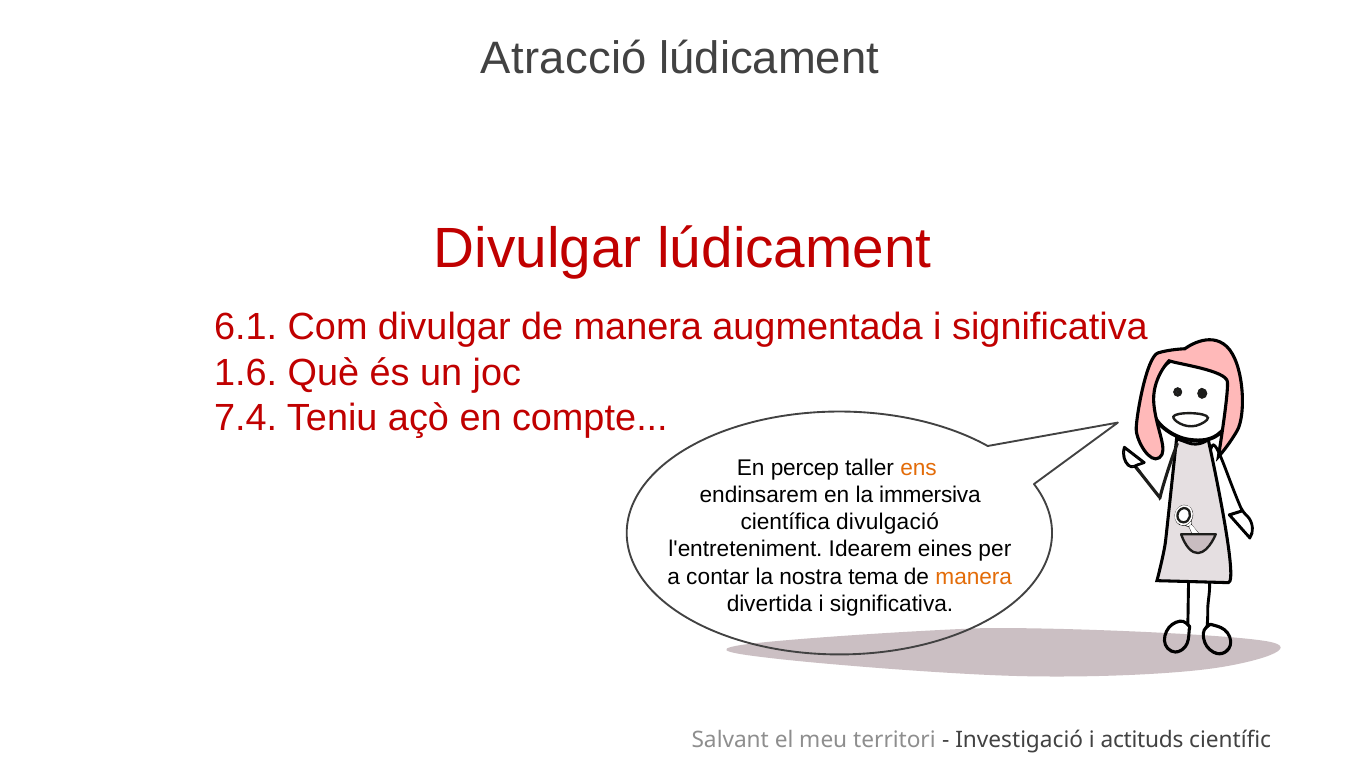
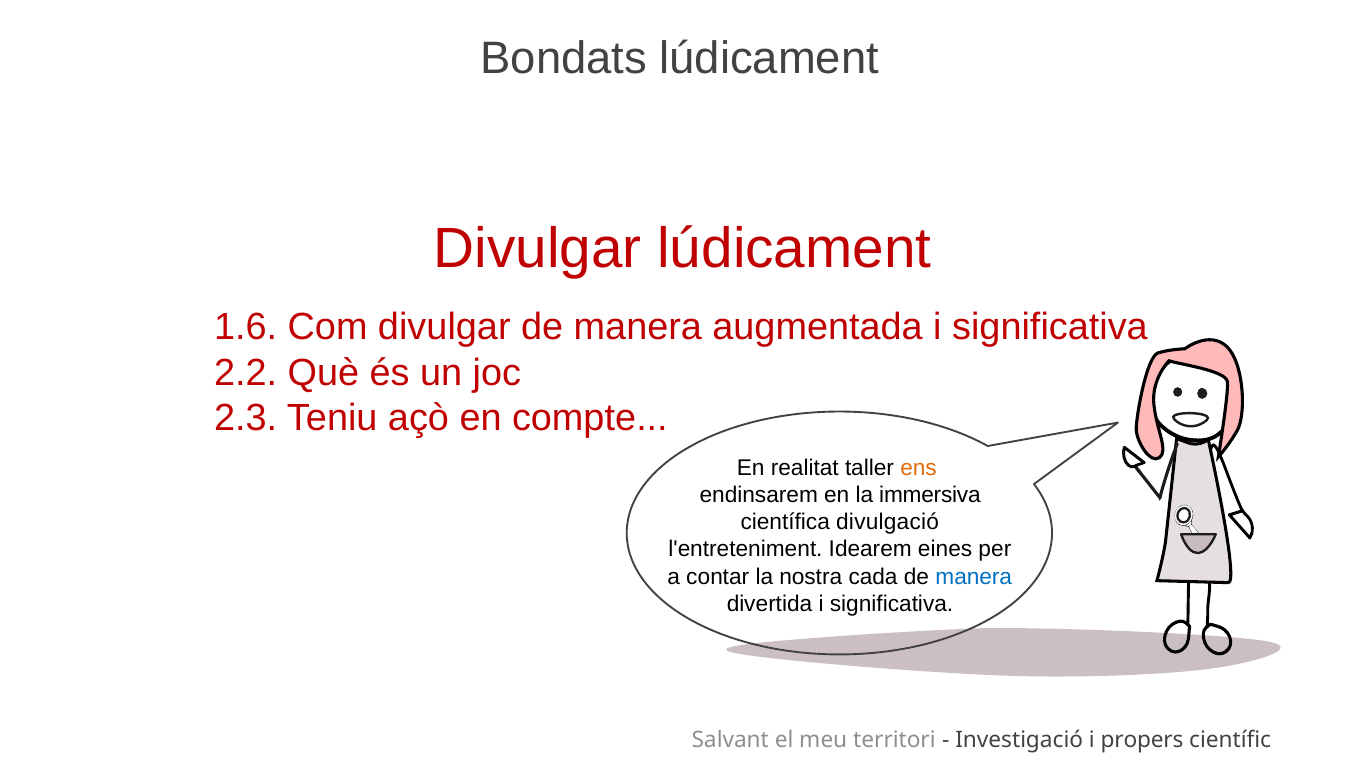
Atracció: Atracció -> Bondats
6.1: 6.1 -> 1.6
1.6: 1.6 -> 2.2
7.4: 7.4 -> 2.3
percep: percep -> realitat
tema: tema -> cada
manera at (974, 576) colour: orange -> blue
actituds: actituds -> propers
